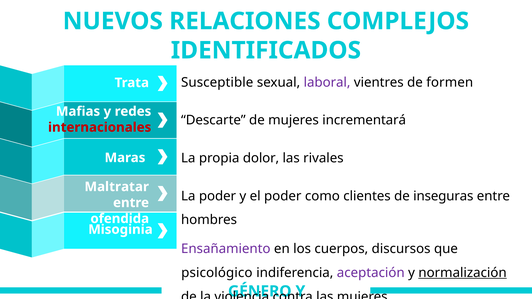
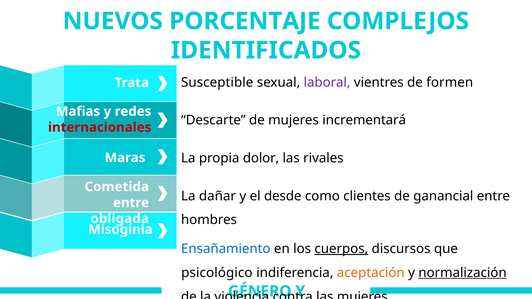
RELACIONES: RELACIONES -> PORCENTAJE
Maltratar: Maltratar -> Cometida
La poder: poder -> dañar
el poder: poder -> desde
inseguras: inseguras -> ganancial
ofendida: ofendida -> obligada
Ensañamiento colour: purple -> blue
cuerpos underline: none -> present
aceptación colour: purple -> orange
